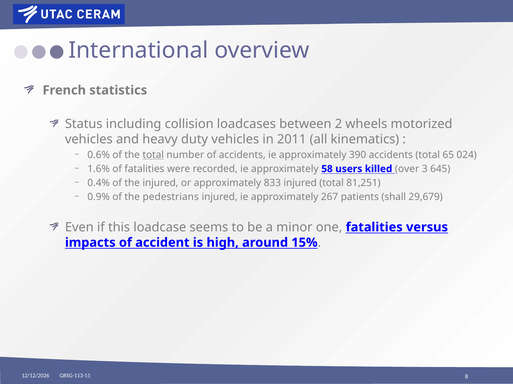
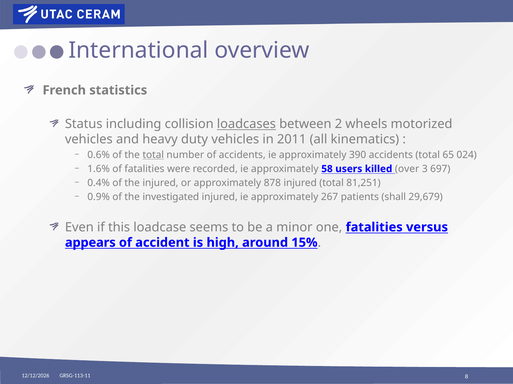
loadcases underline: none -> present
645: 645 -> 697
833: 833 -> 878
pedestrians: pedestrians -> investigated
impacts: impacts -> appears
